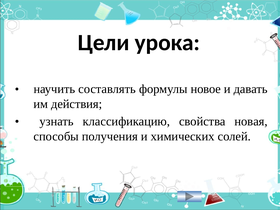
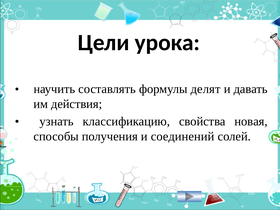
новое: новое -> делят
химических: химических -> соединений
